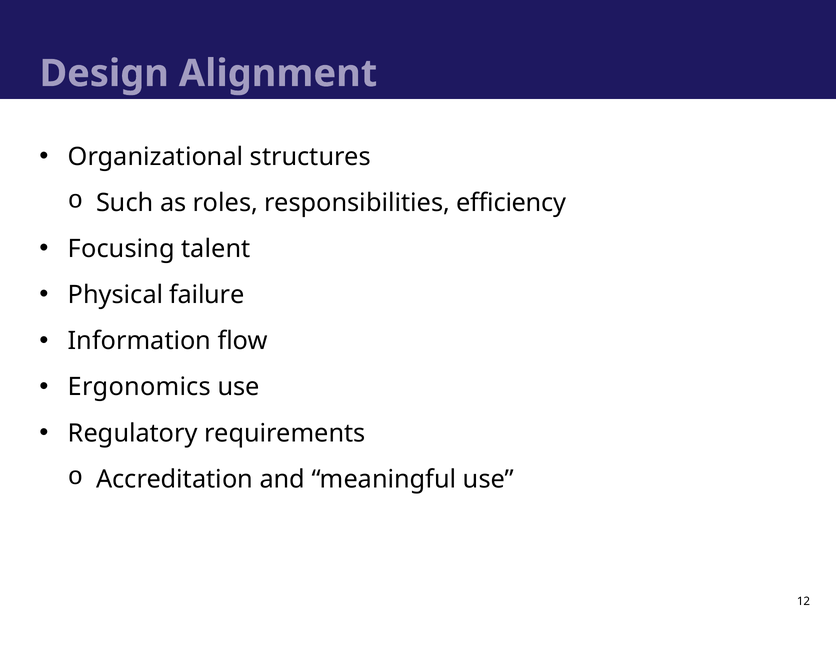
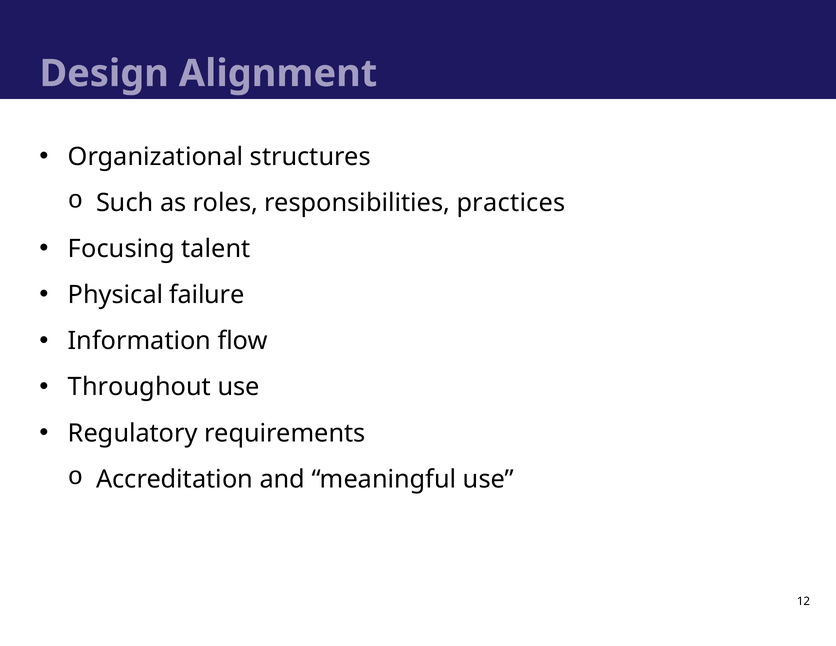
efficiency: efficiency -> practices
Ergonomics: Ergonomics -> Throughout
